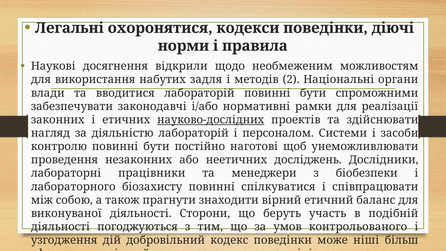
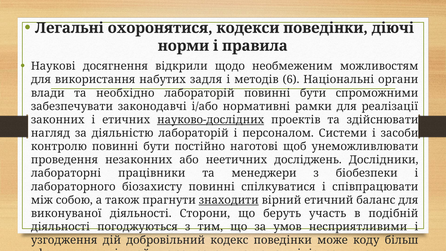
2: 2 -> 6
вводитися: вводитися -> необхідно
знаходити underline: none -> present
контрольованого: контрольованого -> несприятливими
ніші: ніші -> коду
